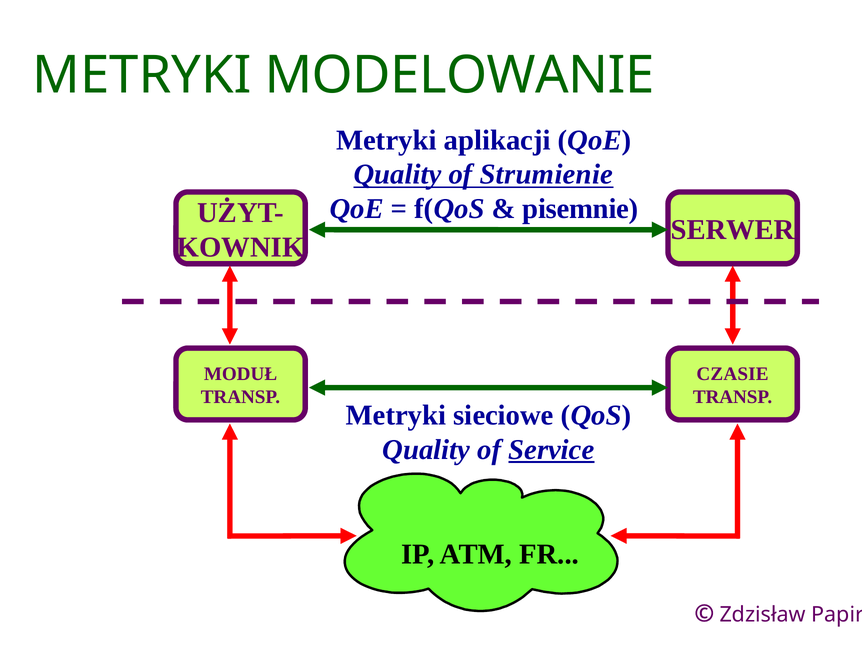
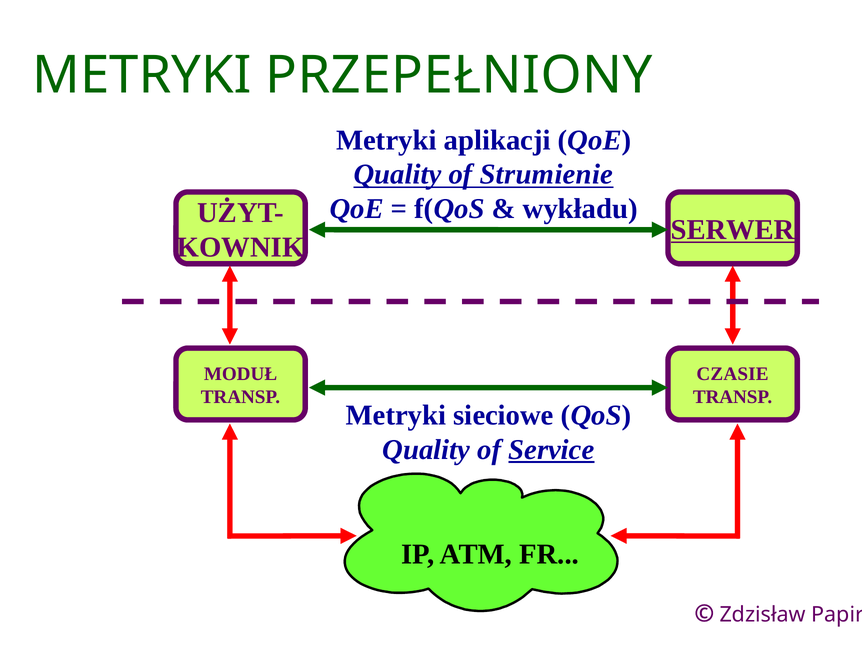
MODELOWANIE: MODELOWANIE -> PRZEPEŁNIONY
pisemnie: pisemnie -> wykładu
SERWER underline: none -> present
